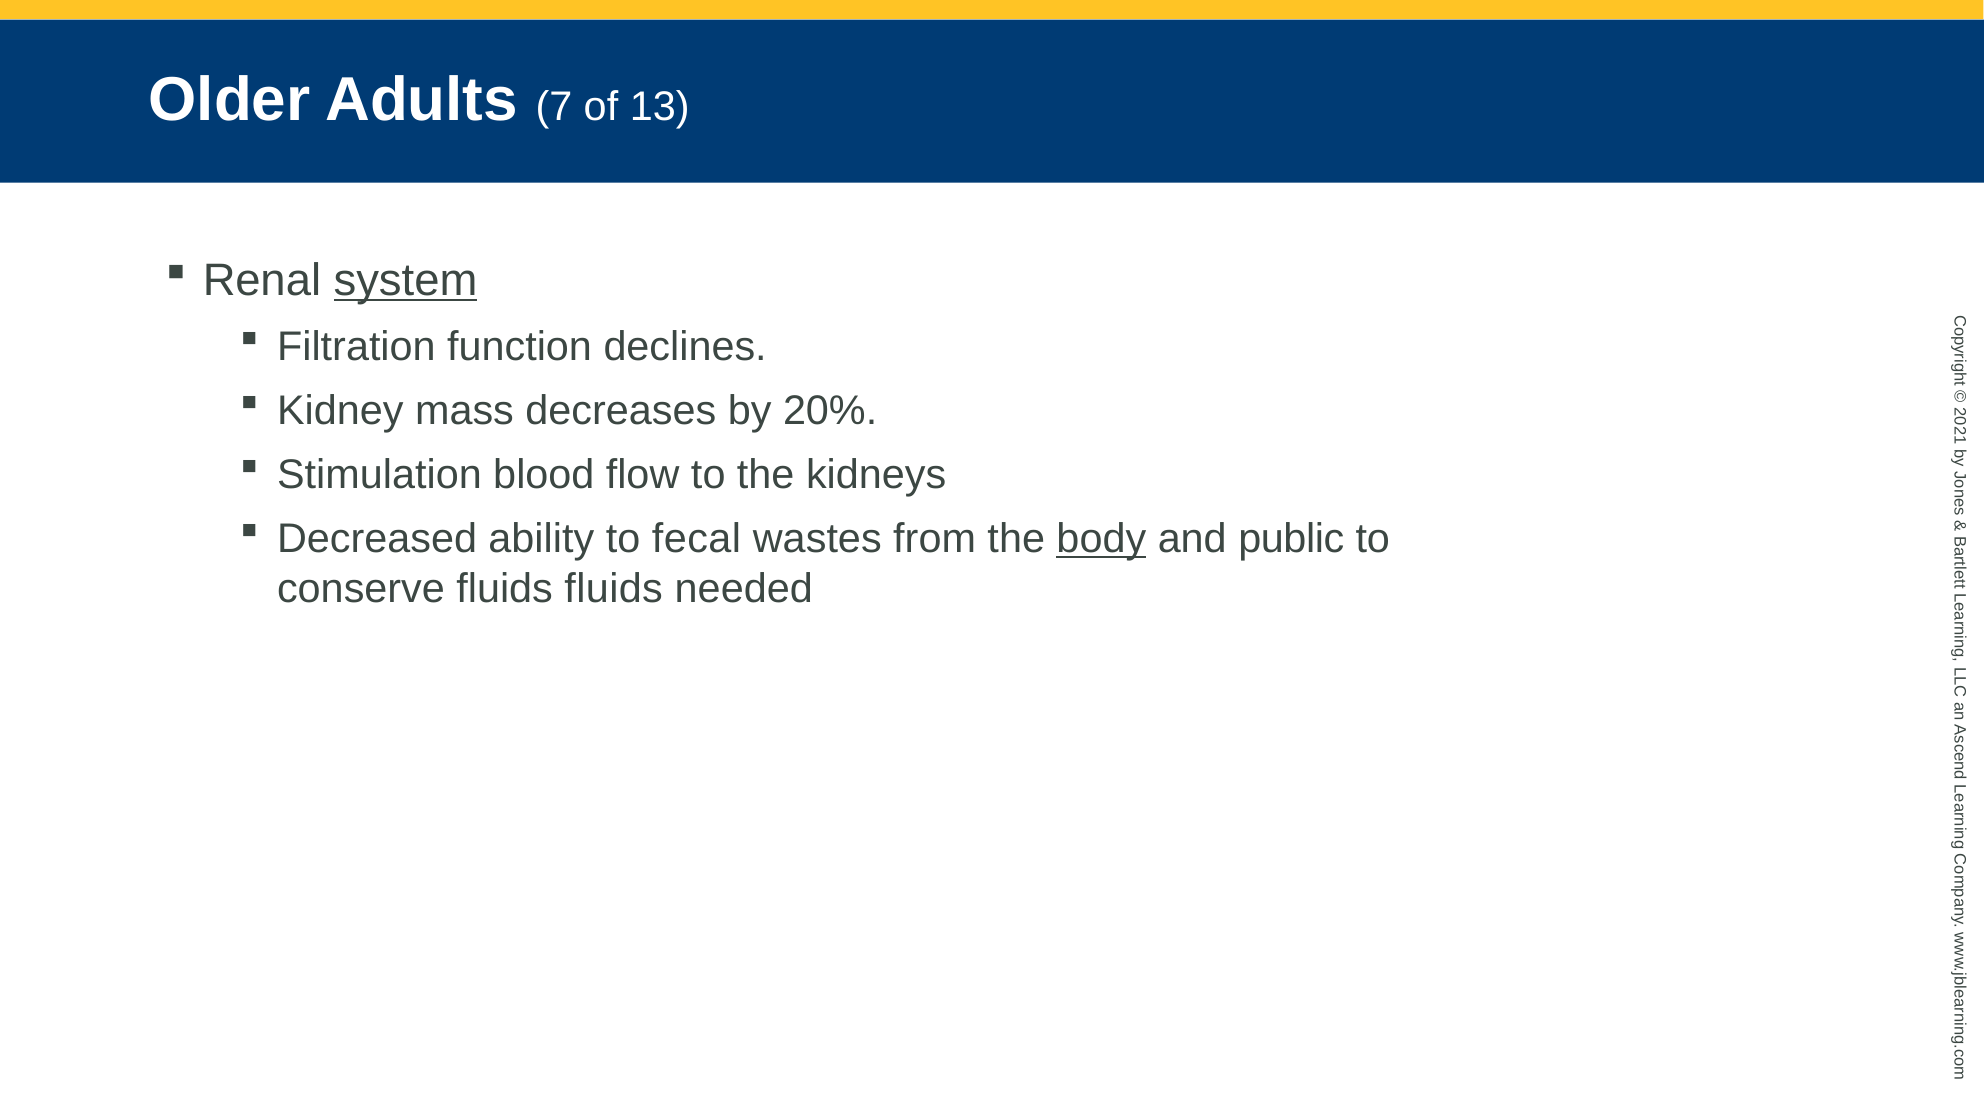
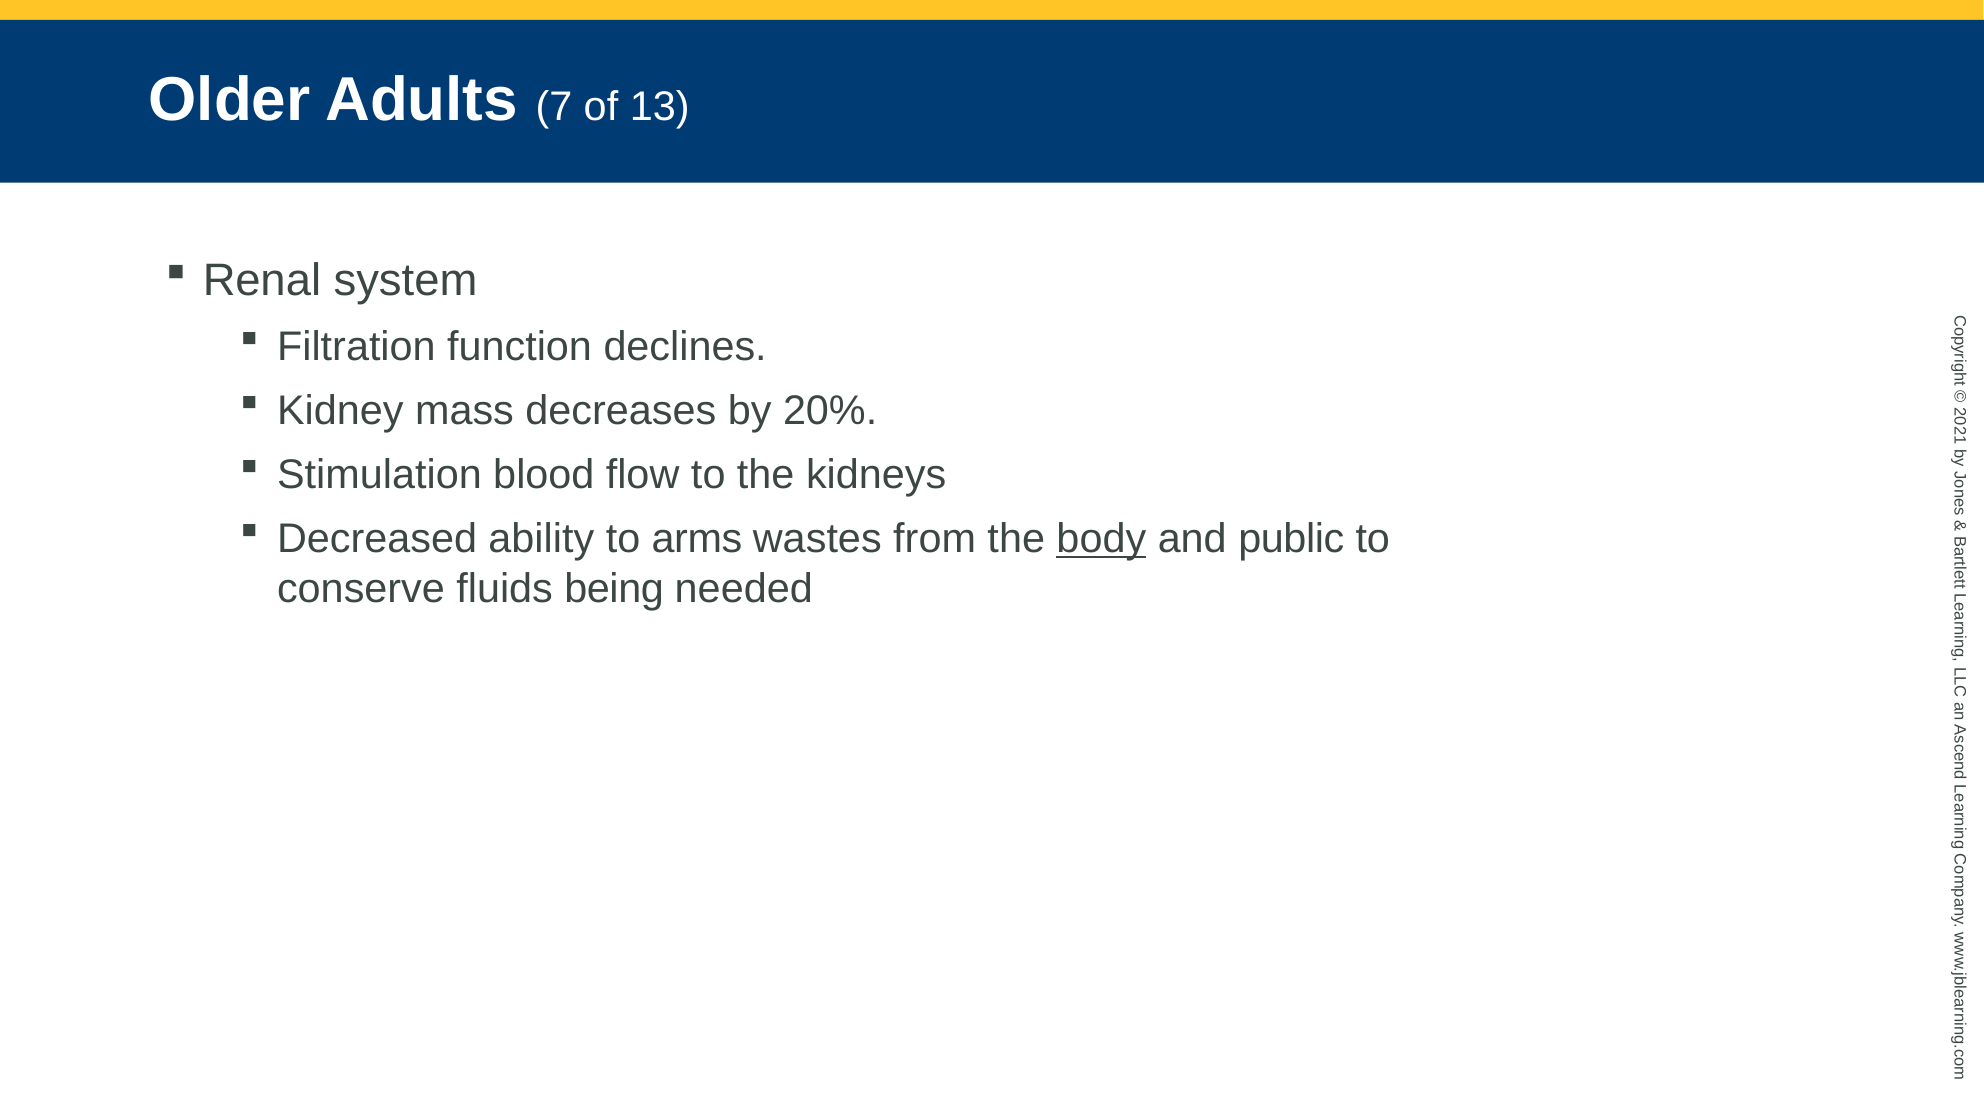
system underline: present -> none
fecal: fecal -> arms
fluids fluids: fluids -> being
